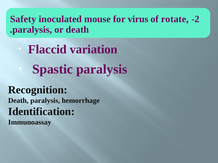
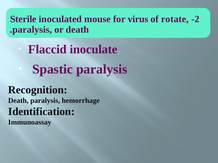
Safety: Safety -> Sterile
variation: variation -> inoculate
